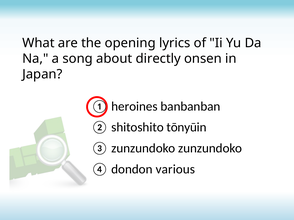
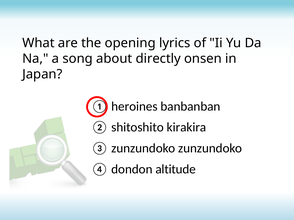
tōnyūin: tōnyūin -> kirakira
various: various -> altitude
